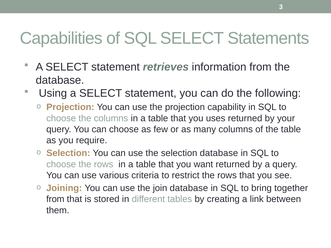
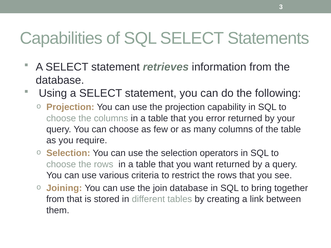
uses: uses -> error
selection database: database -> operators
